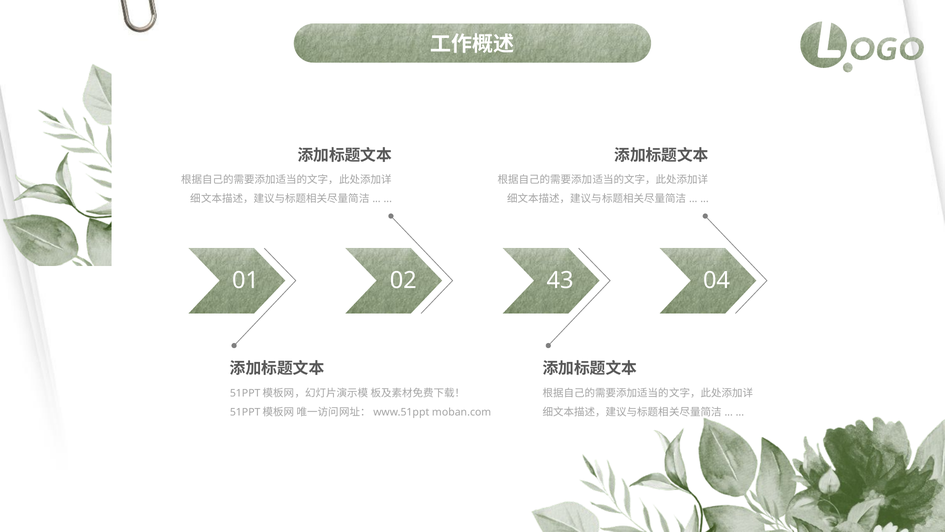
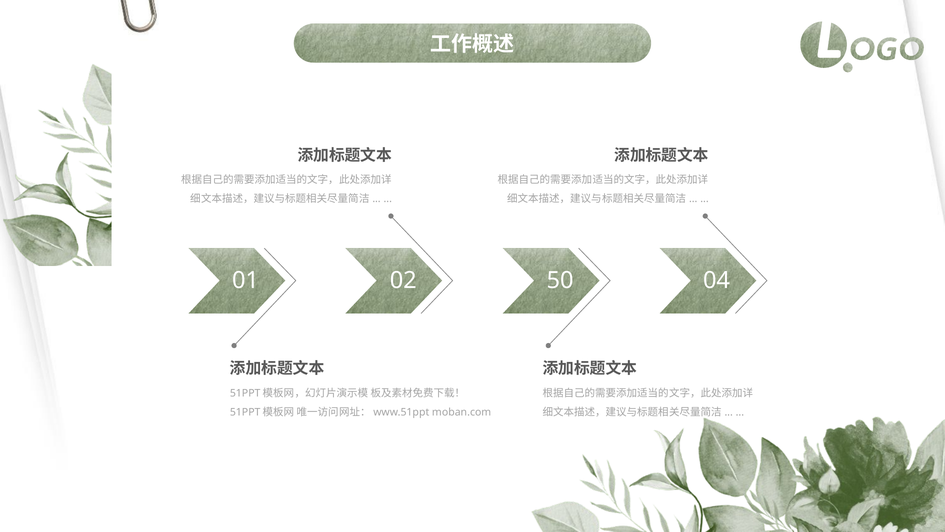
43: 43 -> 50
